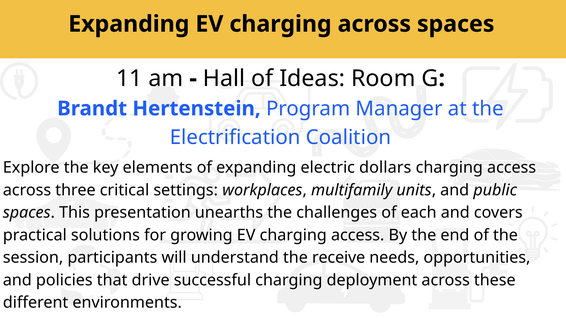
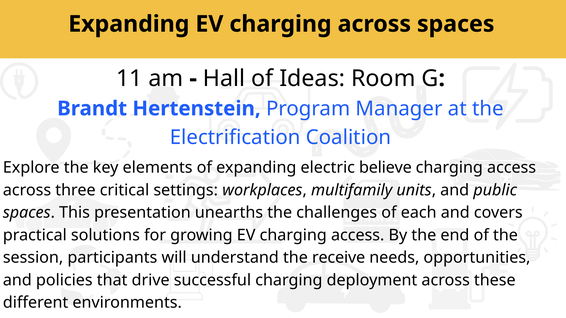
dollars: dollars -> believe
